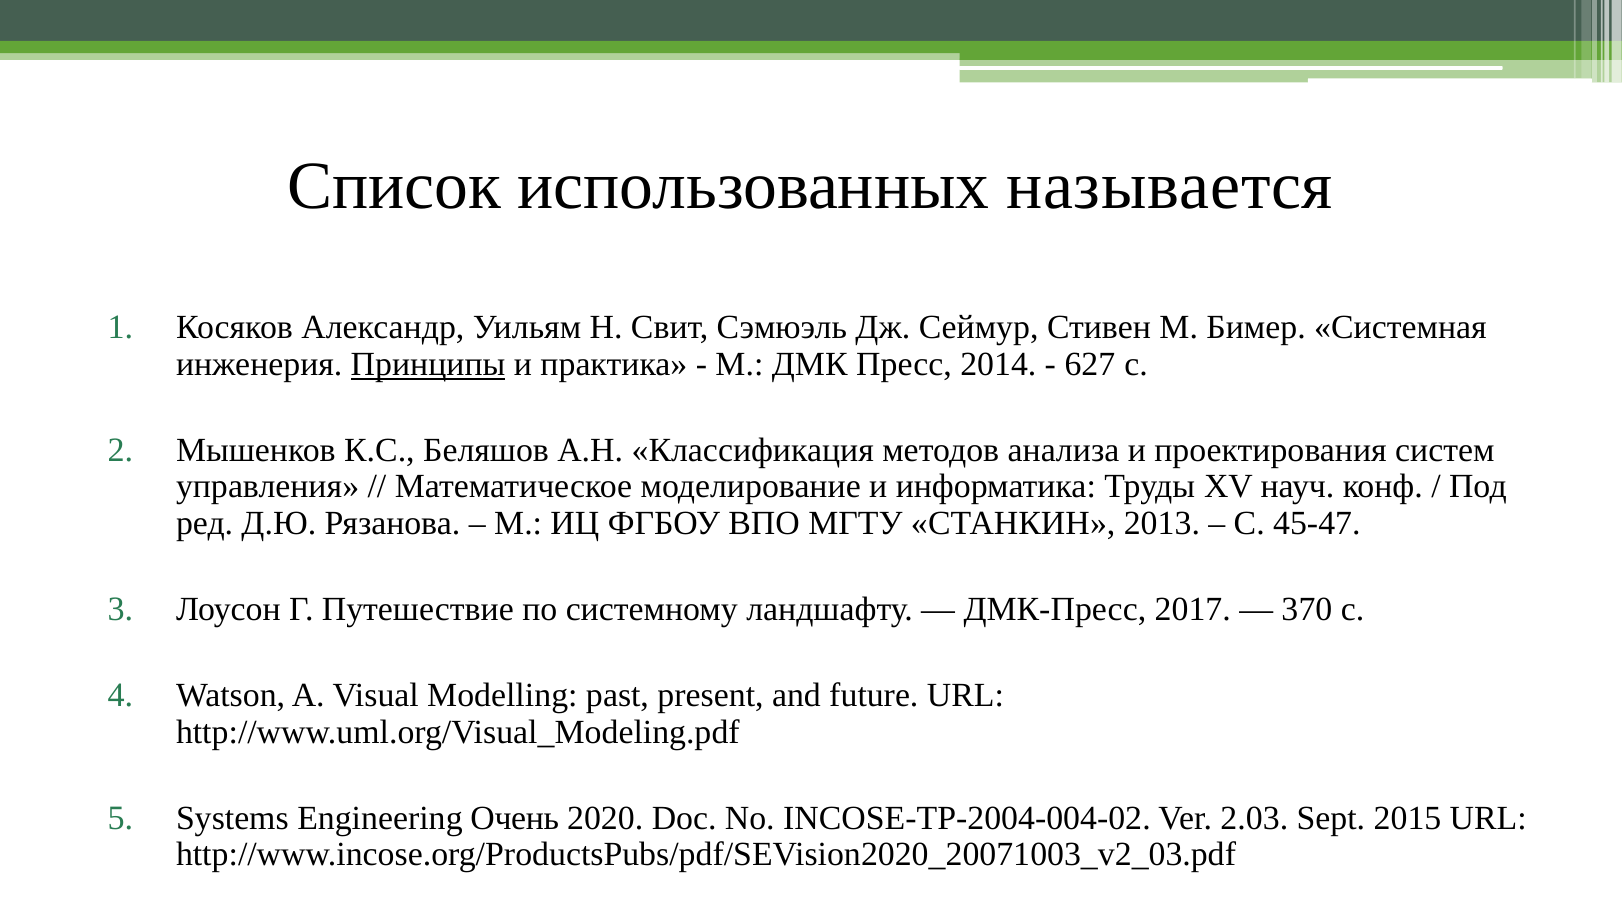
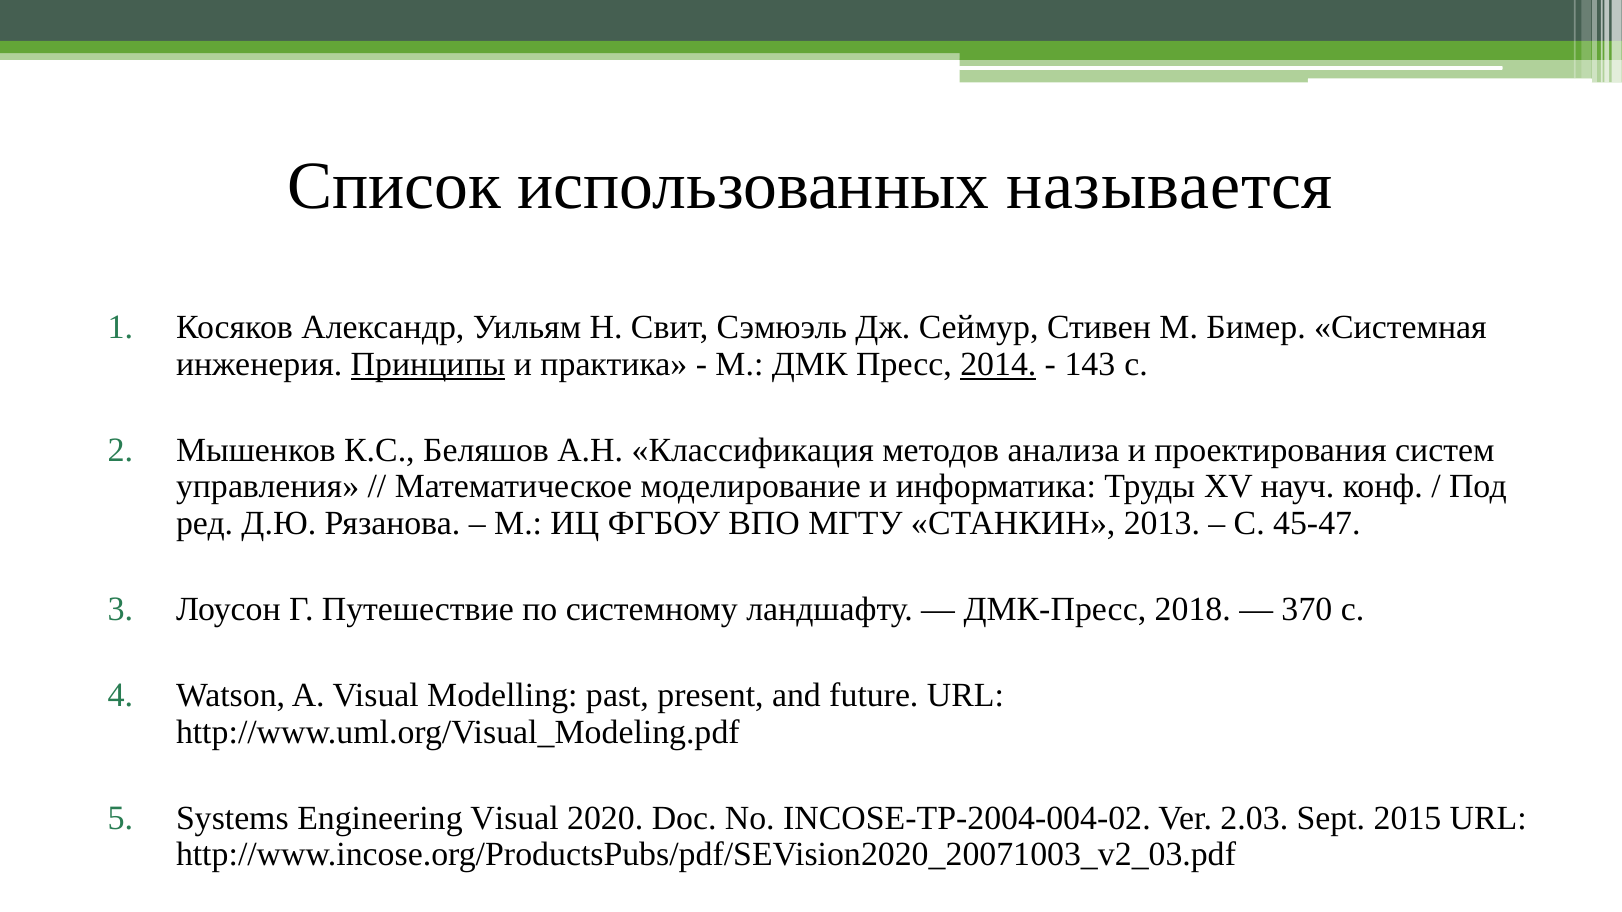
2014 underline: none -> present
627: 627 -> 143
2017: 2017 -> 2018
Engineering Очень: Очень -> Visual
